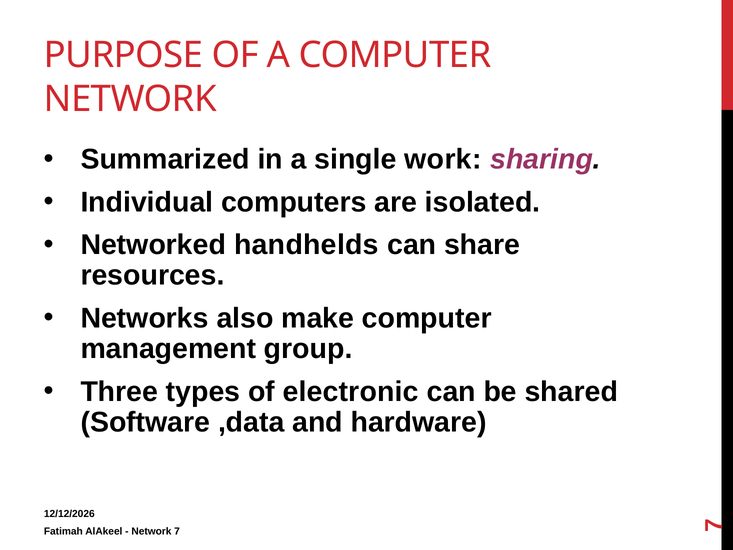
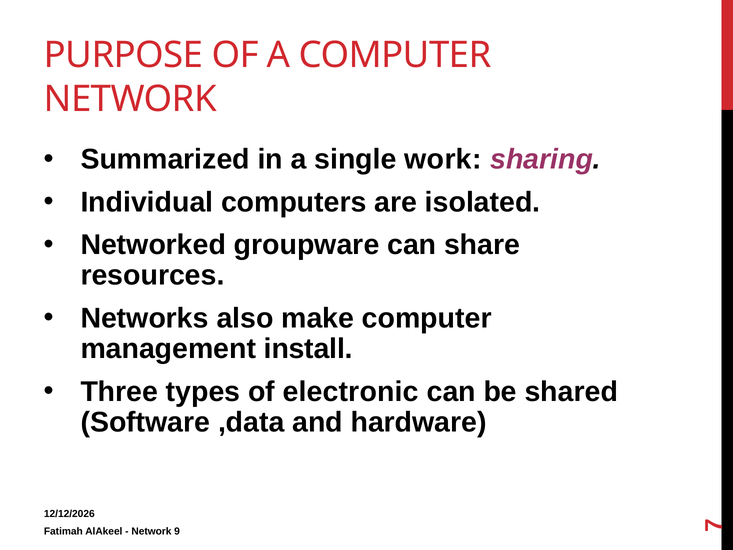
handhelds: handhelds -> groupware
group: group -> install
Network 7: 7 -> 9
